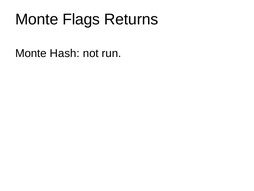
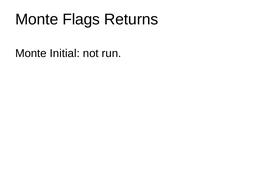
Hash: Hash -> Initial
